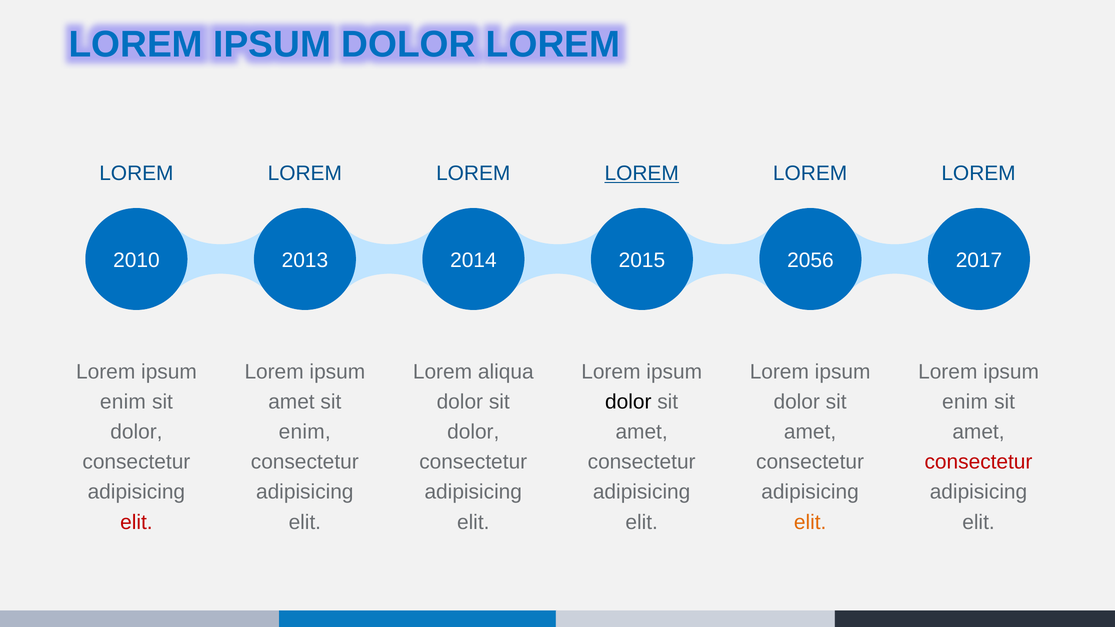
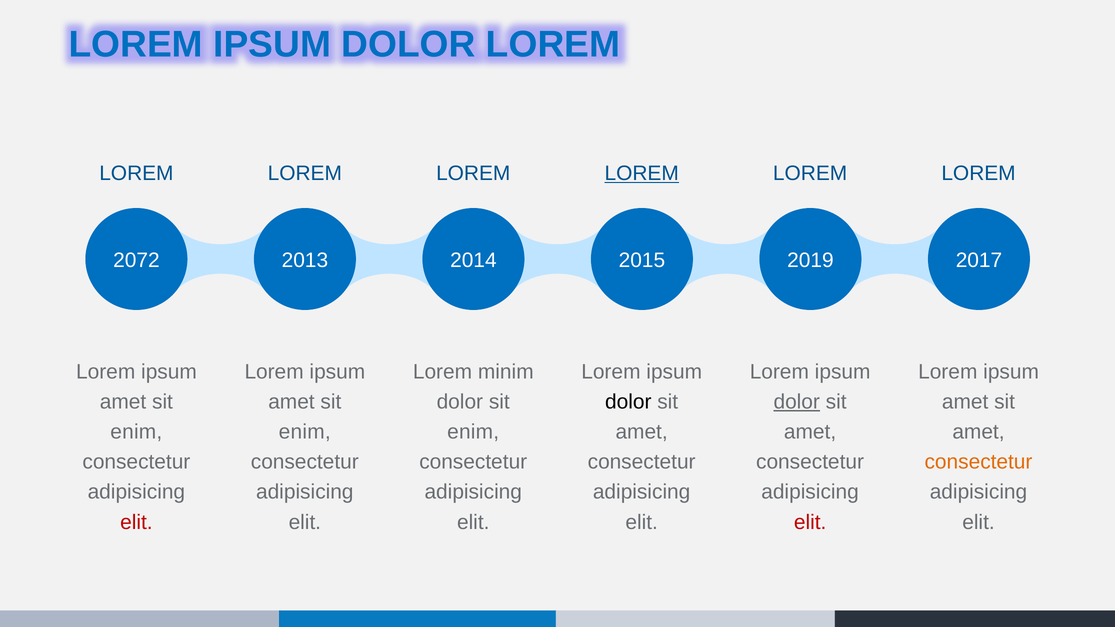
2010: 2010 -> 2072
2056: 2056 -> 2019
aliqua: aliqua -> minim
enim at (123, 402): enim -> amet
dolor at (797, 402) underline: none -> present
enim at (965, 402): enim -> amet
dolor at (136, 432): dolor -> enim
dolor at (473, 432): dolor -> enim
consectetur at (978, 462) colour: red -> orange
elit at (810, 522) colour: orange -> red
